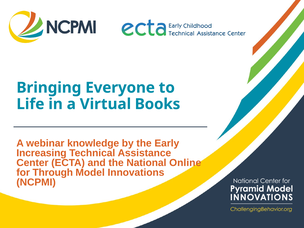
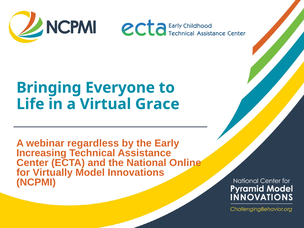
Books: Books -> Grace
knowledge: knowledge -> regardless
Through: Through -> Virtually
